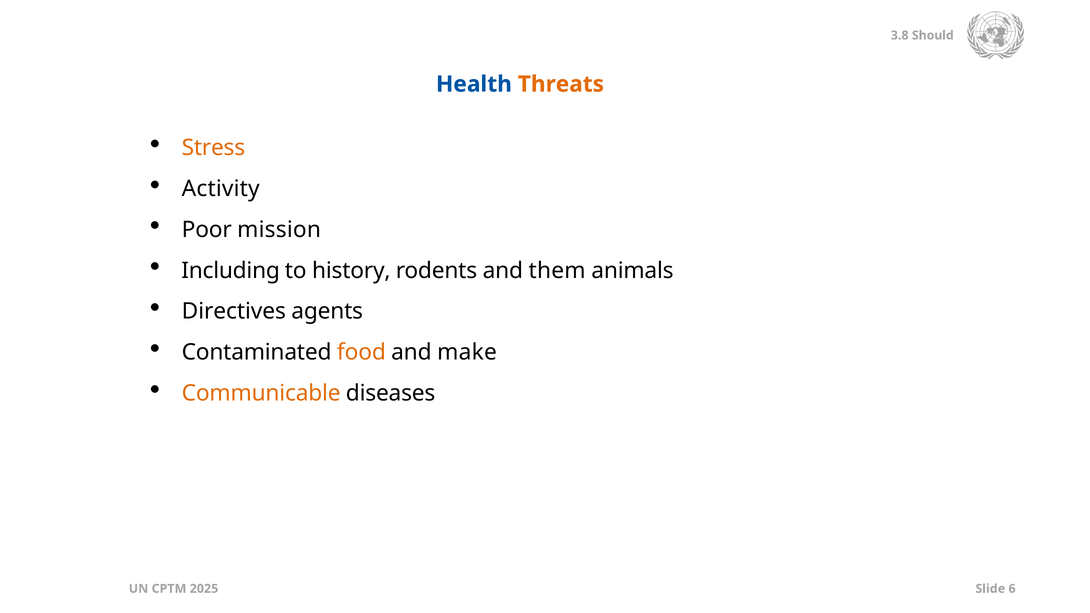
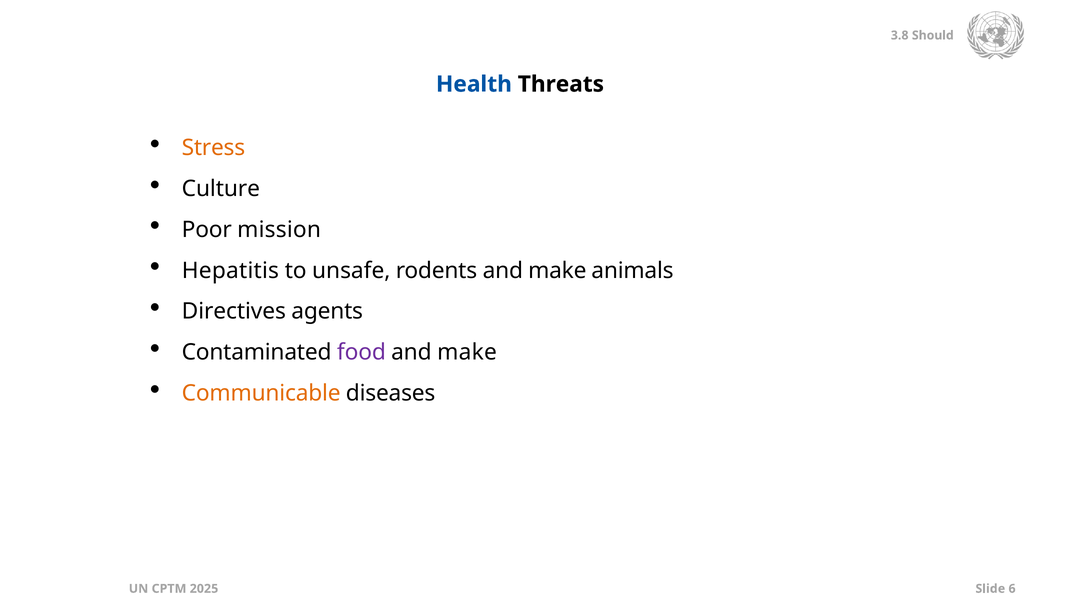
Threats colour: orange -> black
Activity: Activity -> Culture
Including: Including -> Hepatitis
history: history -> unsafe
rodents and them: them -> make
food colour: orange -> purple
